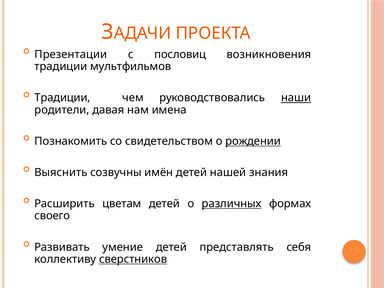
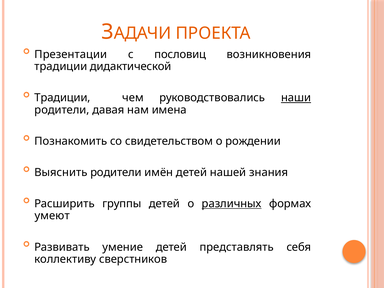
мультфильмов: мультфильмов -> дидактической
рождении underline: present -> none
Выяснить созвучны: созвучны -> родители
цветам: цветам -> группы
своего: своего -> умеют
сверстников underline: present -> none
